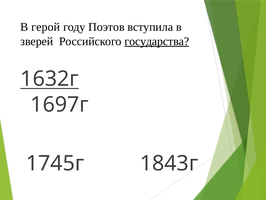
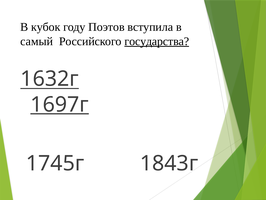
герой: герой -> кубок
зверей: зверей -> самый
1697г underline: none -> present
